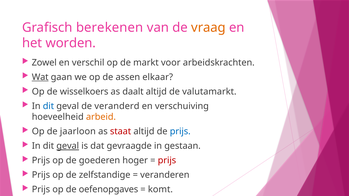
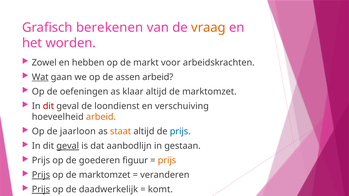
verschil: verschil -> hebben
assen elkaar: elkaar -> arbeid
wisselkoers: wisselkoers -> oefeningen
daalt: daalt -> klaar
altijd de valutamarkt: valutamarkt -> marktomzet
dit at (48, 106) colour: blue -> red
veranderd: veranderd -> loondienst
staat colour: red -> orange
gevraagde: gevraagde -> aanbodlijn
hoger: hoger -> figuur
prijs at (167, 161) colour: red -> orange
Prijs at (41, 175) underline: none -> present
op de zelfstandige: zelfstandige -> marktomzet
Prijs at (41, 190) underline: none -> present
oefenopgaves: oefenopgaves -> daadwerkelijk
